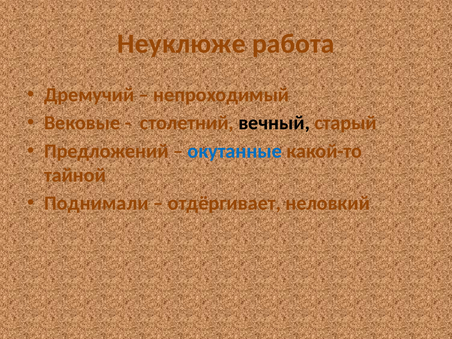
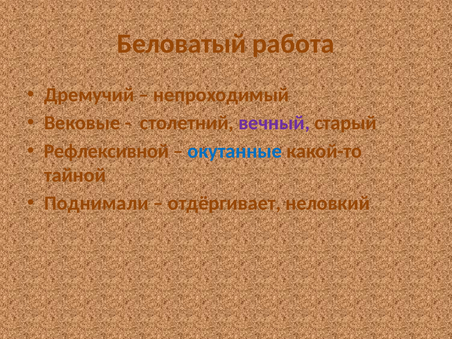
Неуклюже: Неуклюже -> Беловатый
вечный colour: black -> purple
Предложений: Предложений -> Рефлексивной
